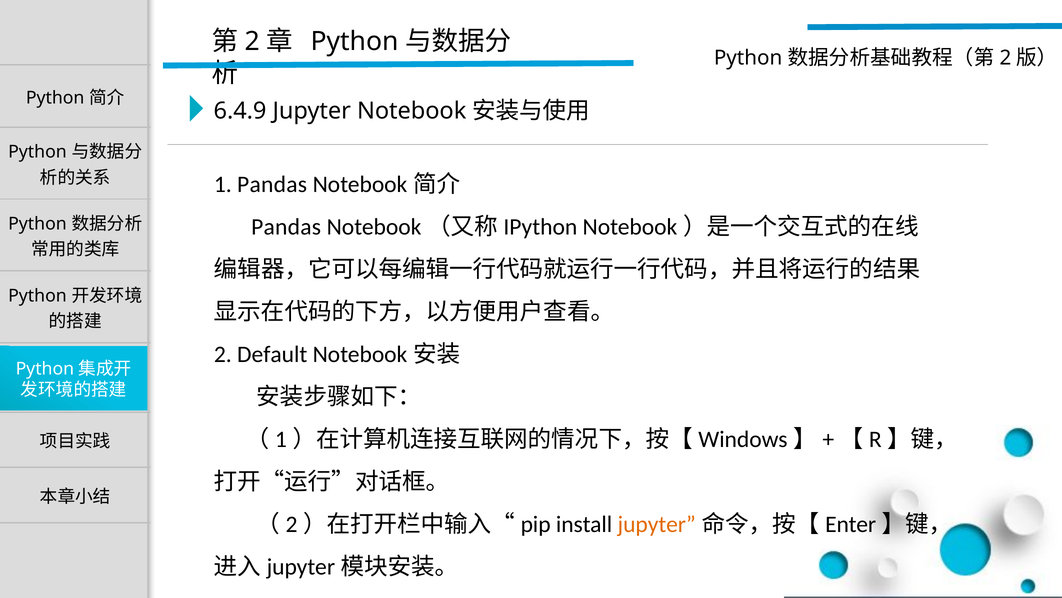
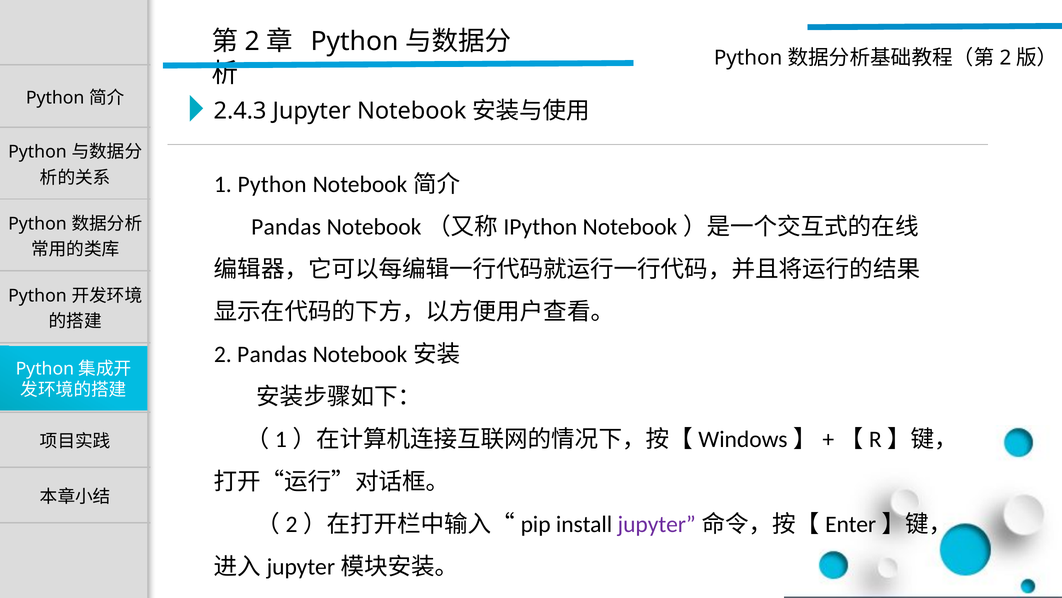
6.4.9: 6.4.9 -> 2.4.3
1 Pandas: Pandas -> Python
2 Default: Default -> Pandas
jupyter at (657, 524) colour: orange -> purple
